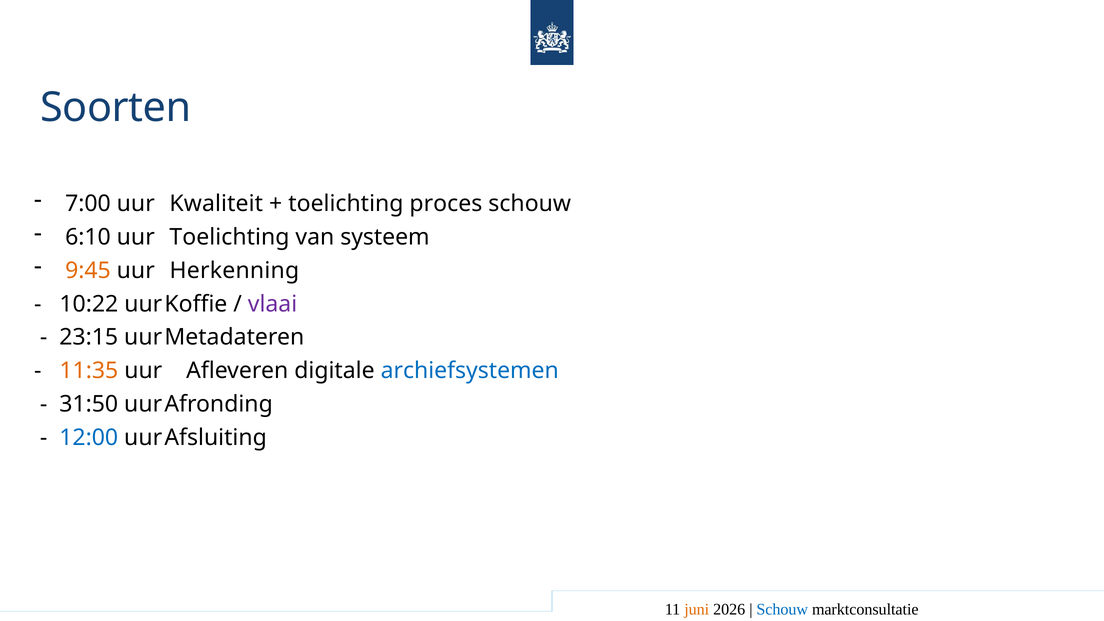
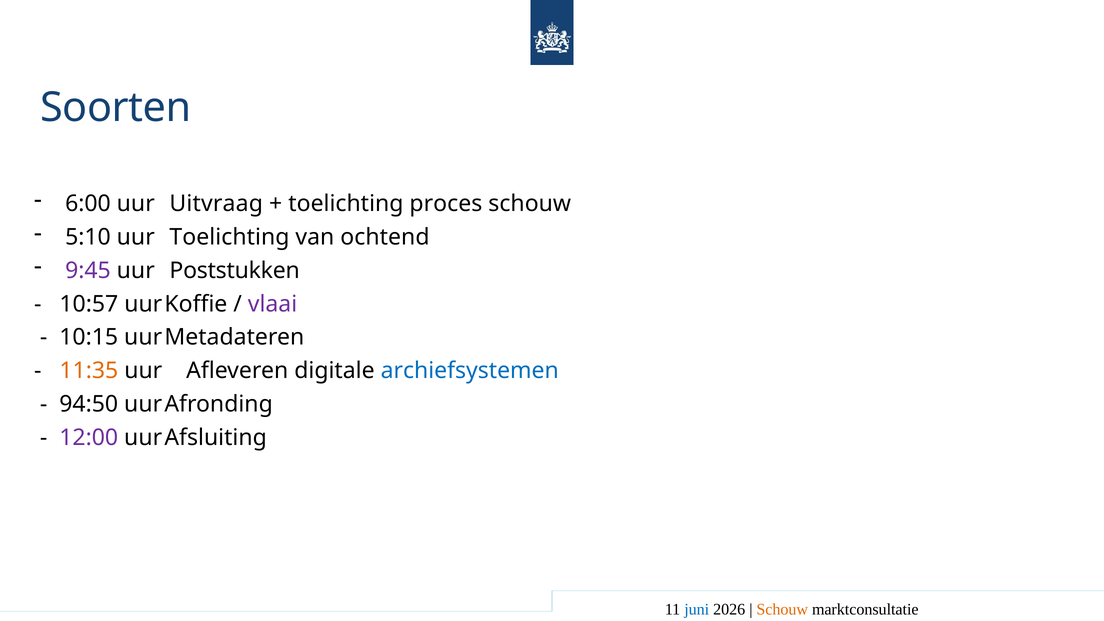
7:00: 7:00 -> 6:00
Kwaliteit: Kwaliteit -> Uitvraag
6:10: 6:10 -> 5:10
systeem: systeem -> ochtend
9:45 colour: orange -> purple
Herkenning: Herkenning -> Poststukken
10:22: 10:22 -> 10:57
23:15: 23:15 -> 10:15
31:50: 31:50 -> 94:50
12:00 colour: blue -> purple
juni colour: orange -> blue
Schouw at (782, 609) colour: blue -> orange
